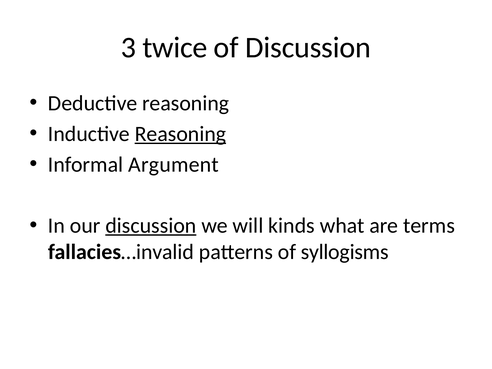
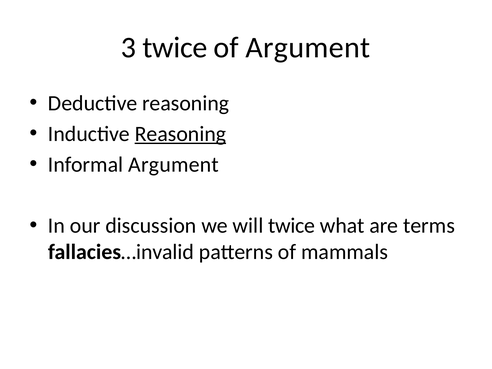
of Discussion: Discussion -> Argument
discussion at (151, 226) underline: present -> none
will kinds: kinds -> twice
syllogisms: syllogisms -> mammals
